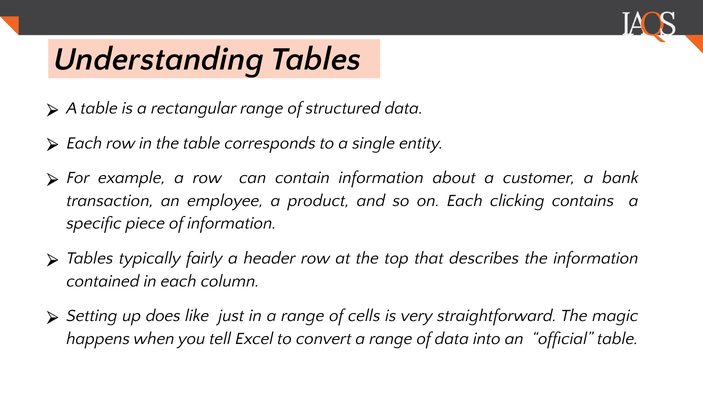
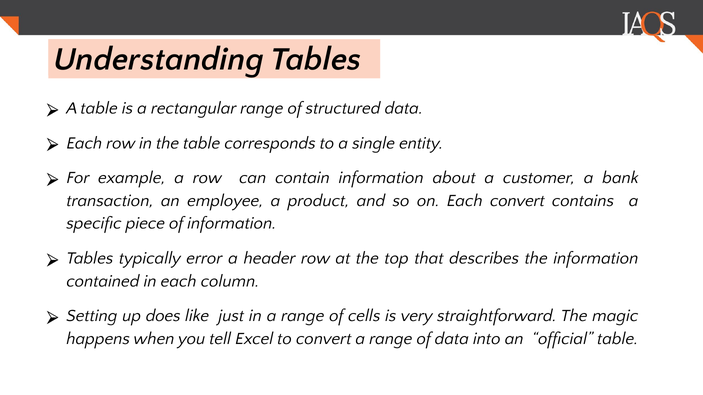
Each clicking: clicking -> convert
fairly: fairly -> error
